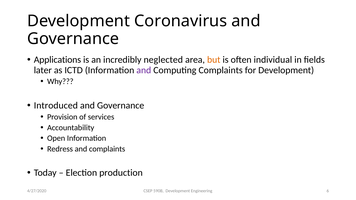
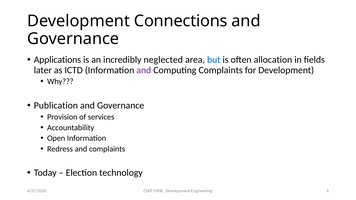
Coronavirus: Coronavirus -> Connections
but colour: orange -> blue
individual: individual -> allocation
Introduced: Introduced -> Publication
production: production -> technology
